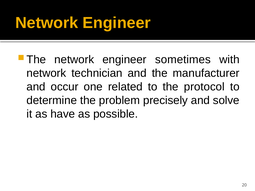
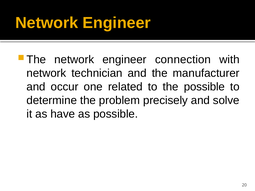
sometimes: sometimes -> connection
the protocol: protocol -> possible
